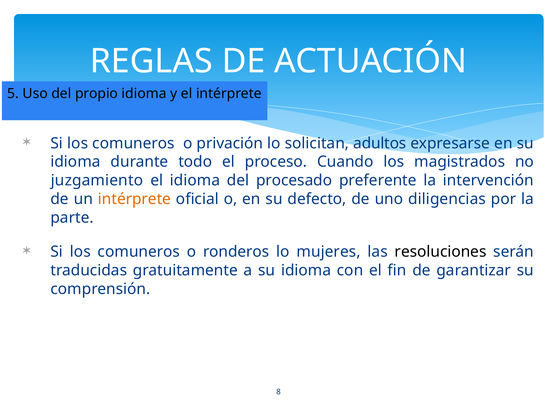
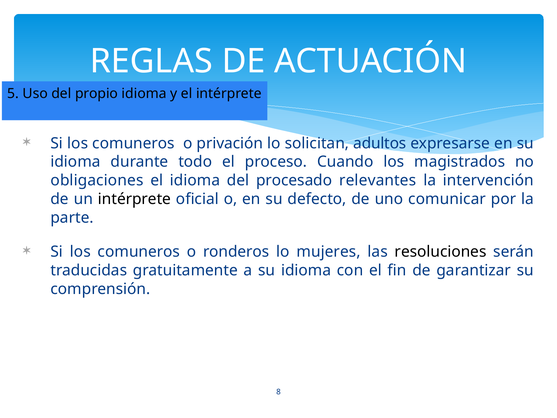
juzgamiento: juzgamiento -> obligaciones
preferente: preferente -> relevantes
intérprete at (134, 199) colour: orange -> black
diligencias: diligencias -> comunicar
